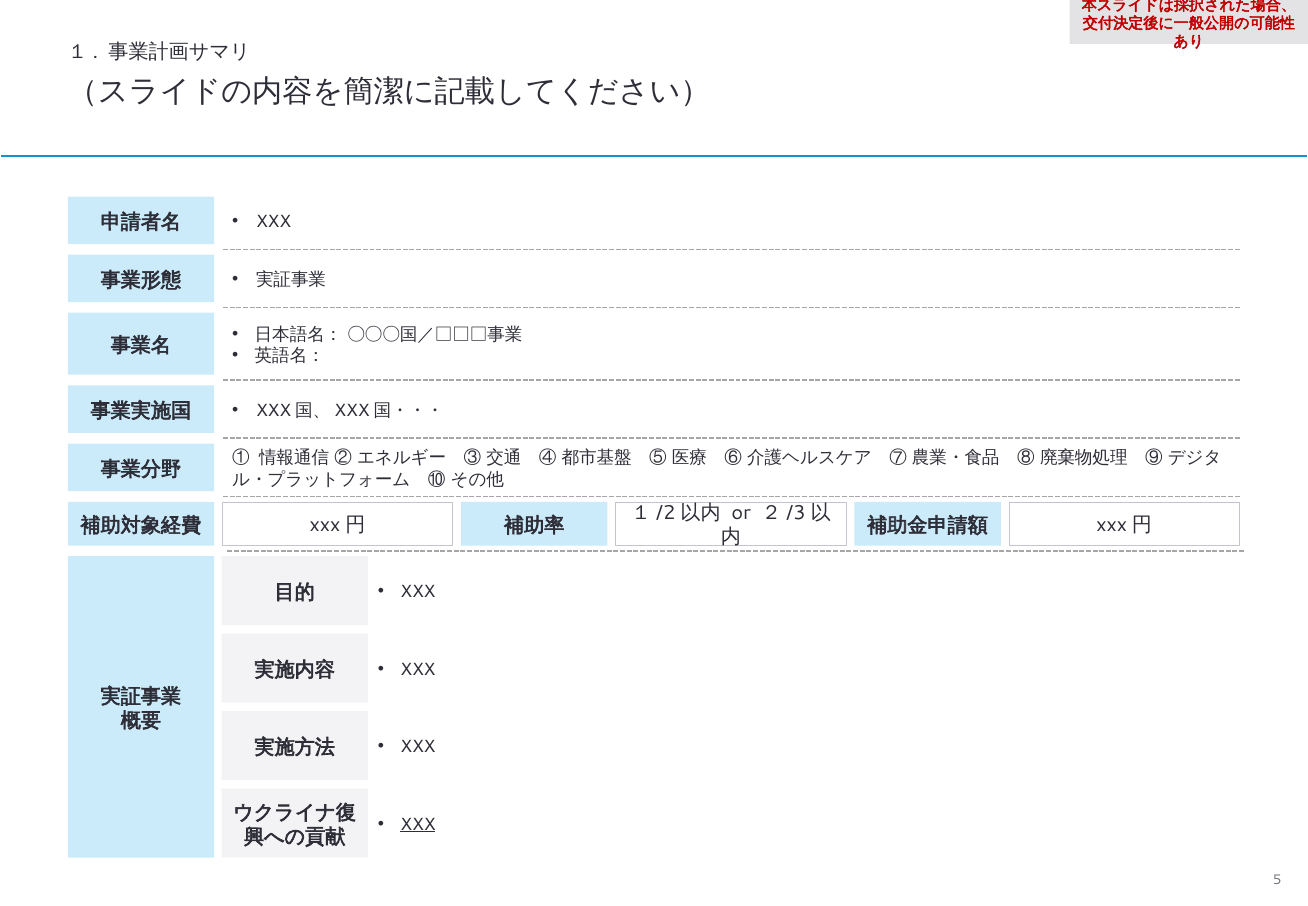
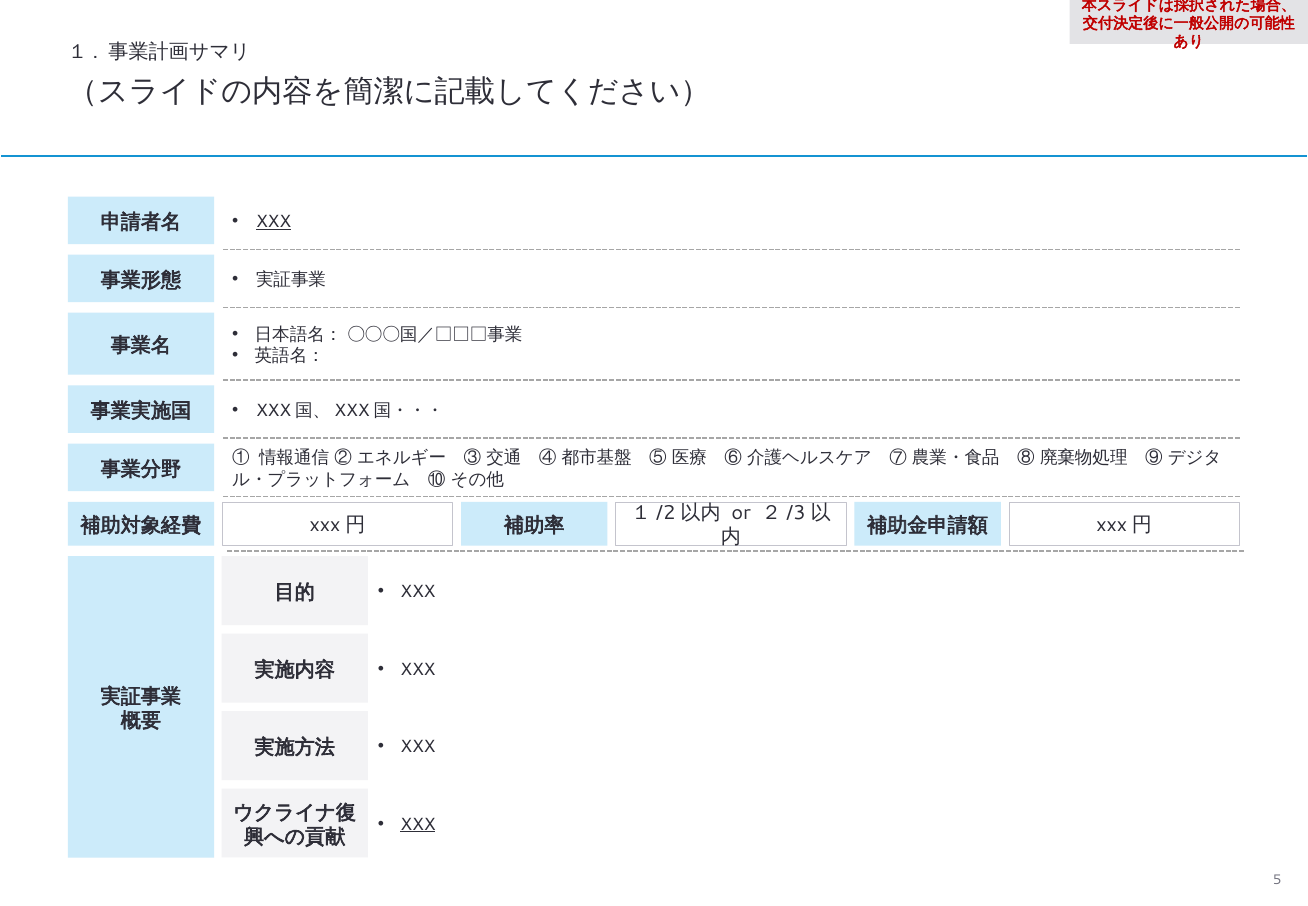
XXX at (274, 221) underline: none -> present
